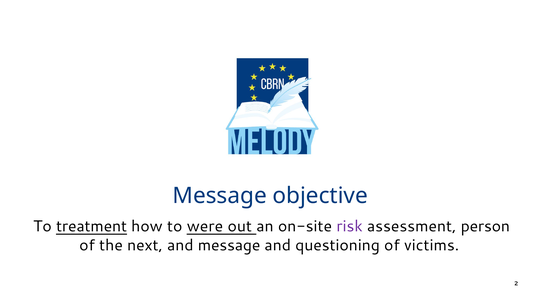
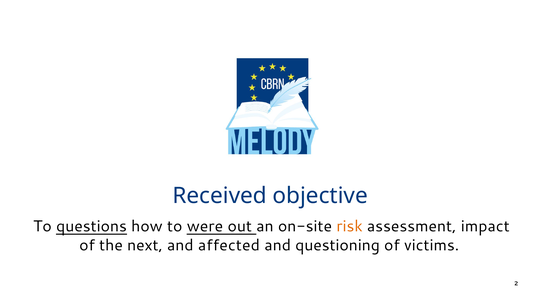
Message at (220, 196): Message -> Received
treatment: treatment -> questions
risk colour: purple -> orange
person: person -> impact
and message: message -> affected
